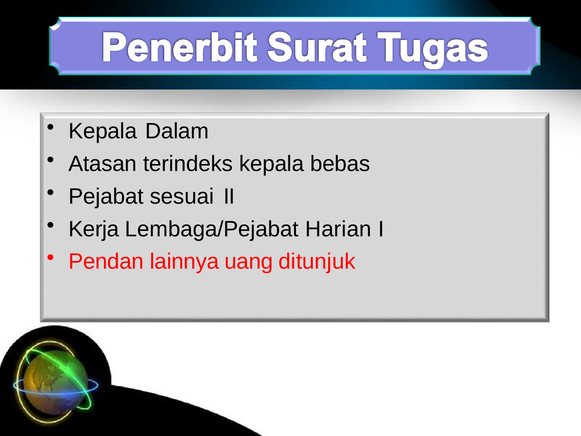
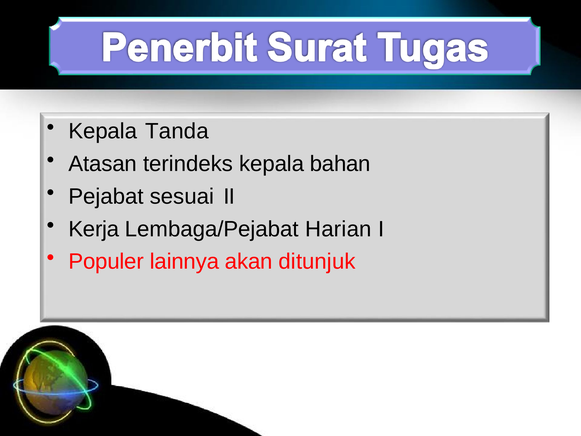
Dalam: Dalam -> Tanda
bebas: bebas -> bahan
Pendan: Pendan -> Populer
uang: uang -> akan
